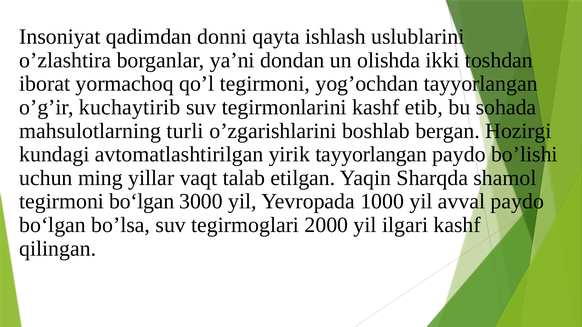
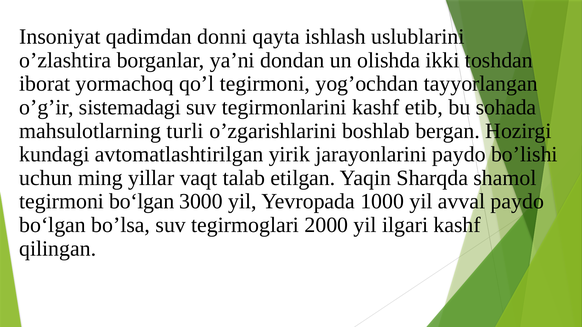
kuchаytirib: kuchаytirib -> sistemadagi
yirik tayyorlangan: tayyorlangan -> jarayonlarini
